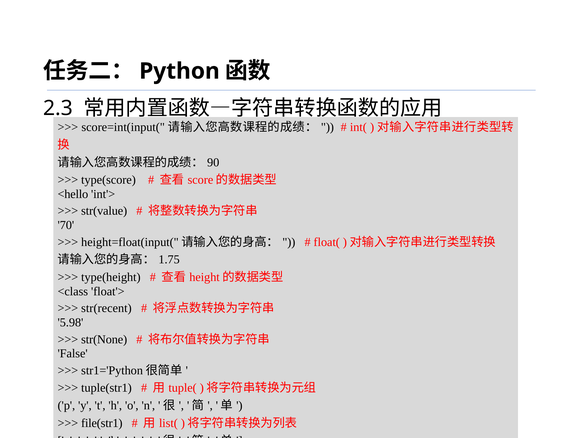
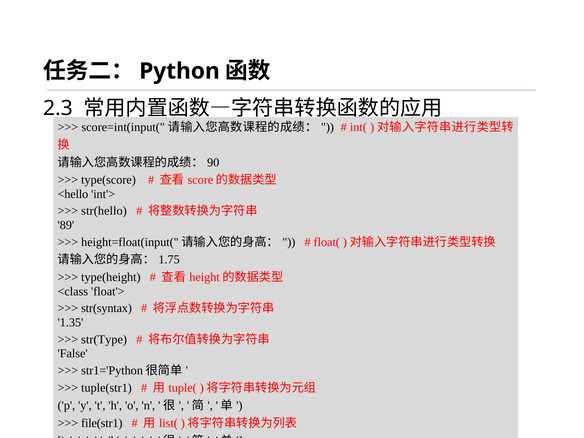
str(value: str(value -> str(hello
70: 70 -> 89
str(recent: str(recent -> str(syntax
5.98: 5.98 -> 1.35
str(None: str(None -> str(Type
